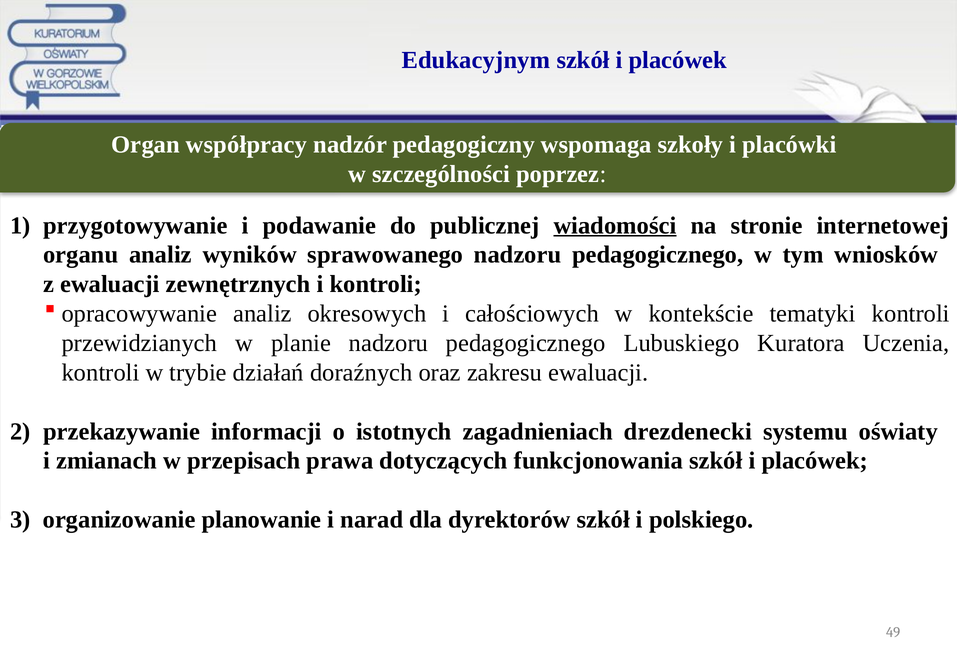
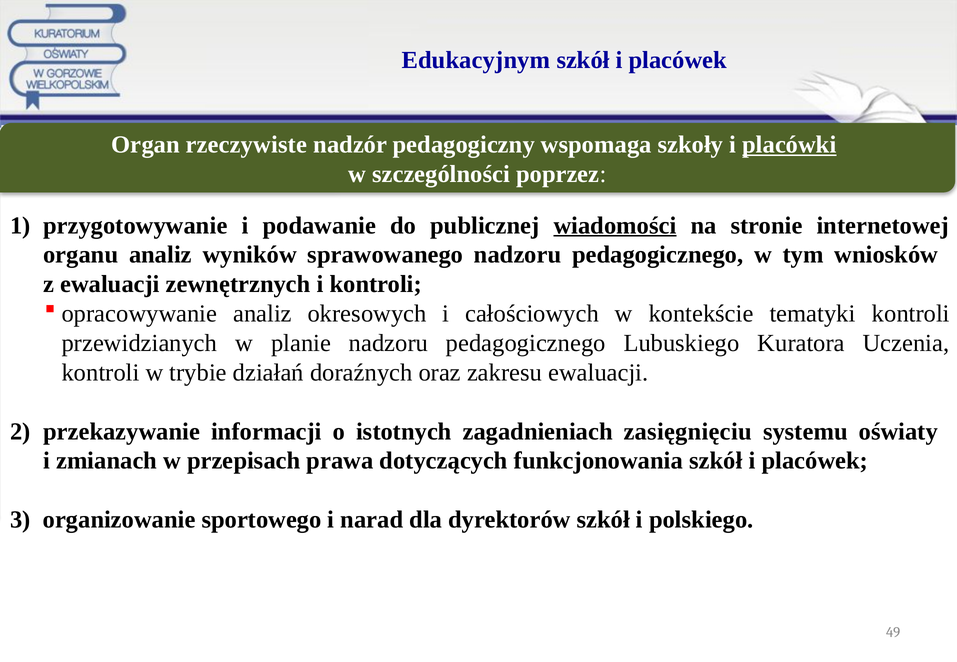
współpracy: współpracy -> rzeczywiste
placówki underline: none -> present
drezdenecki: drezdenecki -> zasięgnięciu
planowanie: planowanie -> sportowego
